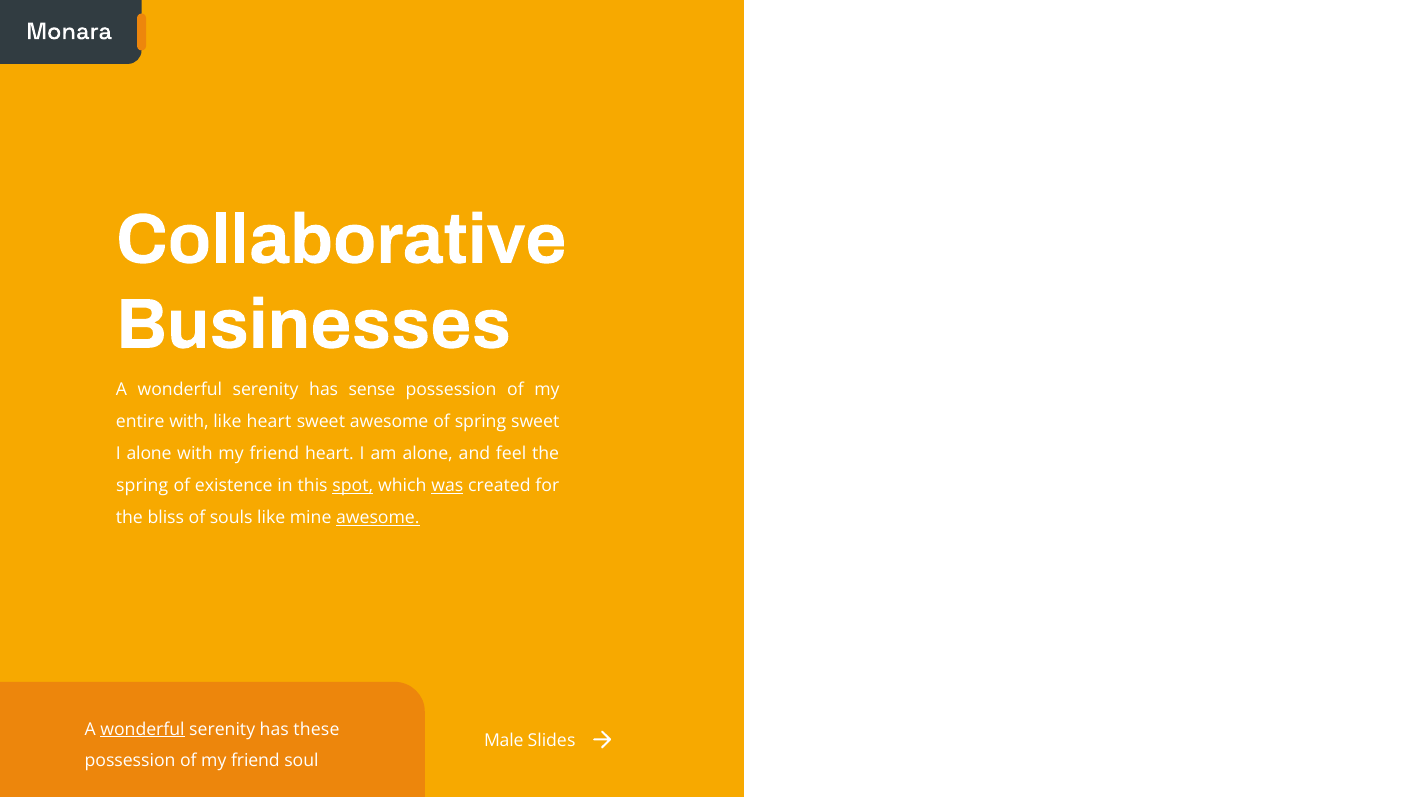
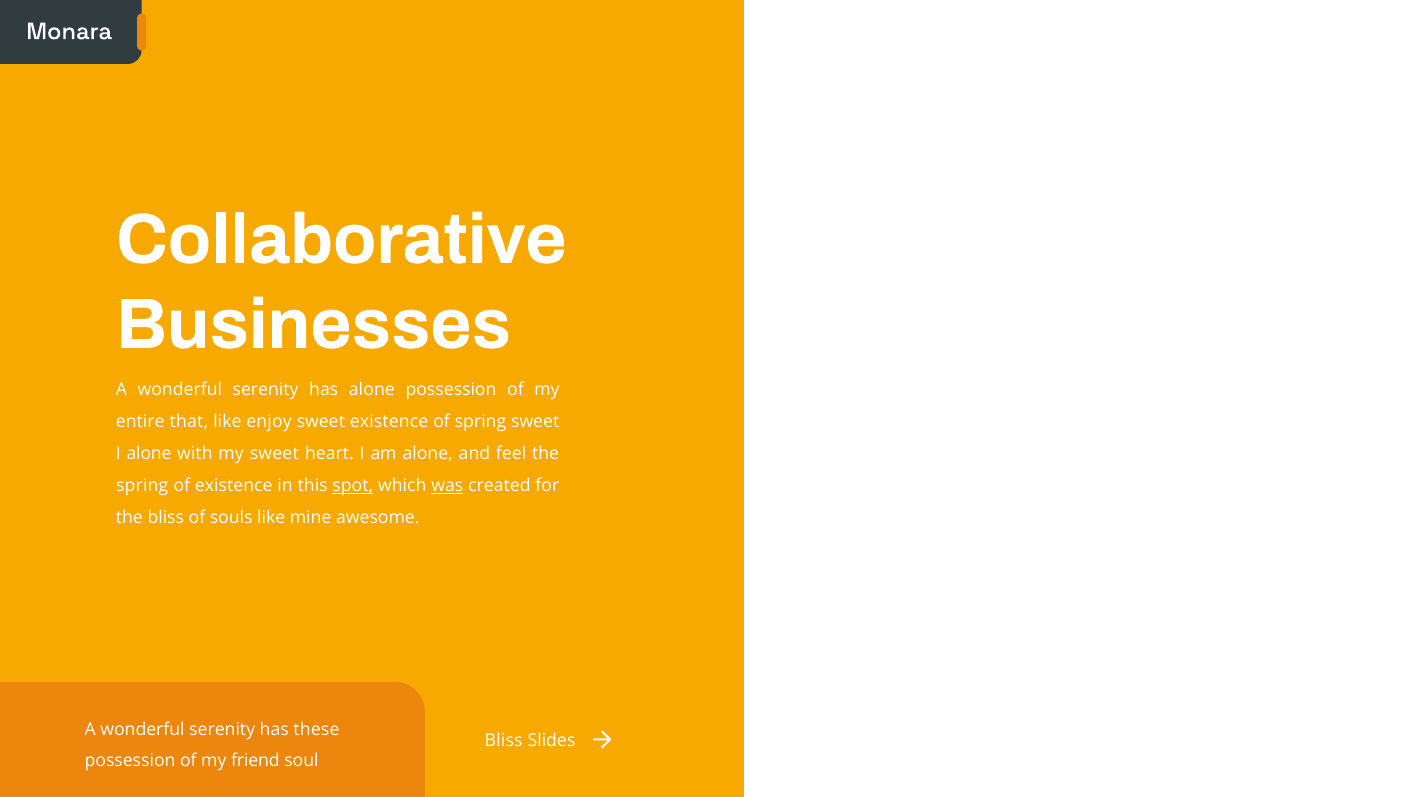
has sense: sense -> alone
entire with: with -> that
like heart: heart -> enjoy
sweet awesome: awesome -> existence
with my friend: friend -> sweet
awesome at (378, 517) underline: present -> none
wonderful at (143, 729) underline: present -> none
Male at (504, 740): Male -> Bliss
